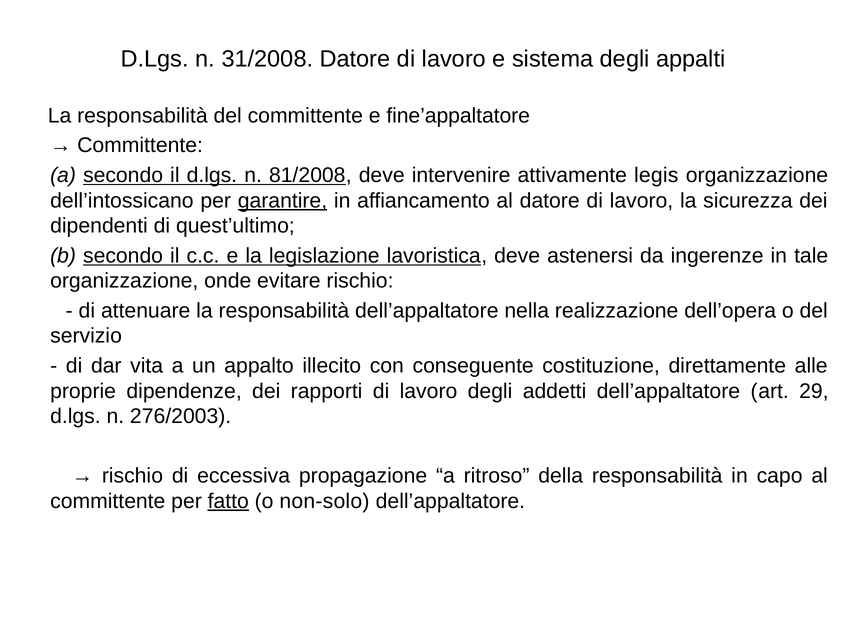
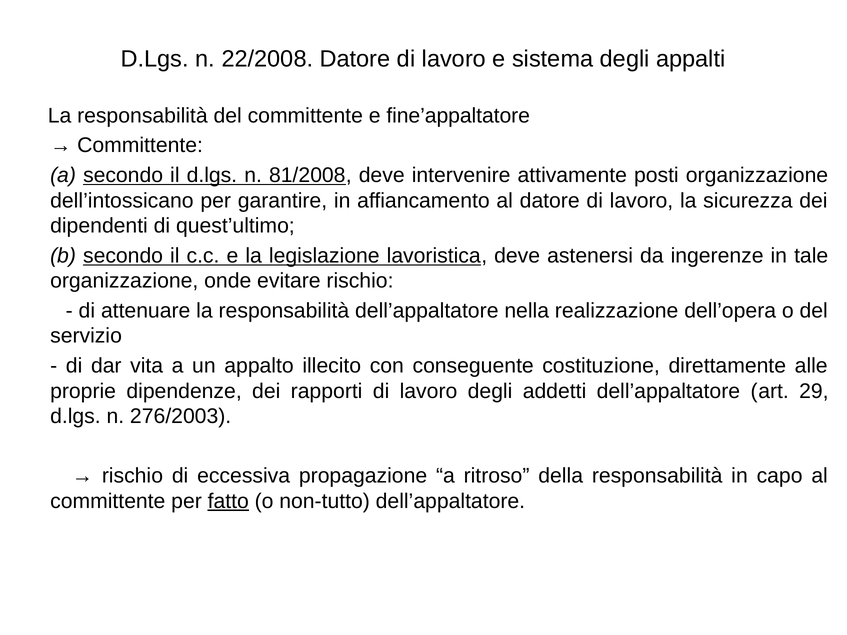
31/2008: 31/2008 -> 22/2008
legis: legis -> posti
garantire underline: present -> none
non-solo: non-solo -> non-tutto
